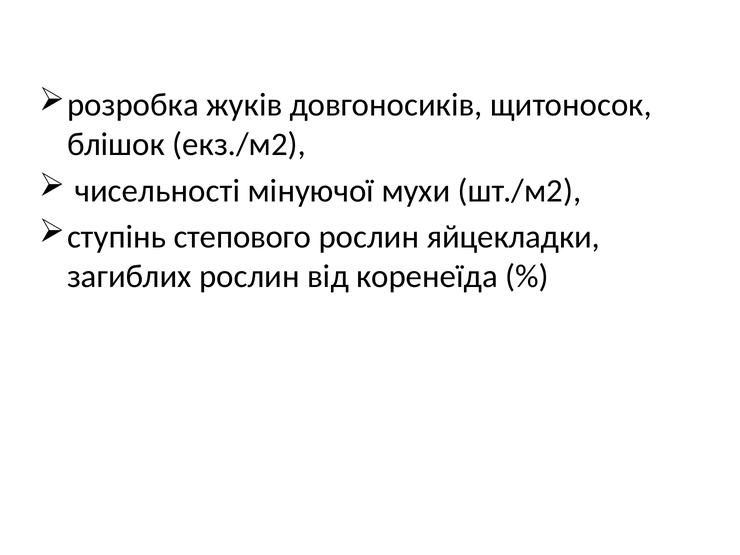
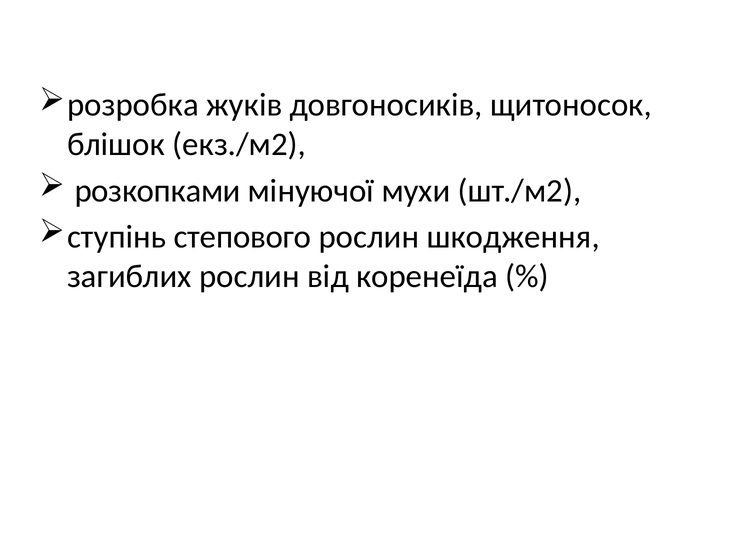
чисельності: чисельності -> розкопками
яйцекладки: яйцекладки -> шкодження
